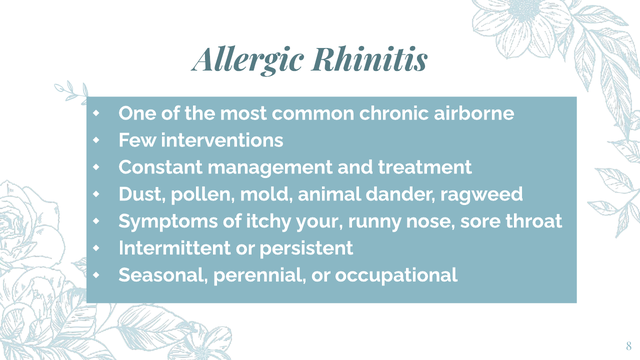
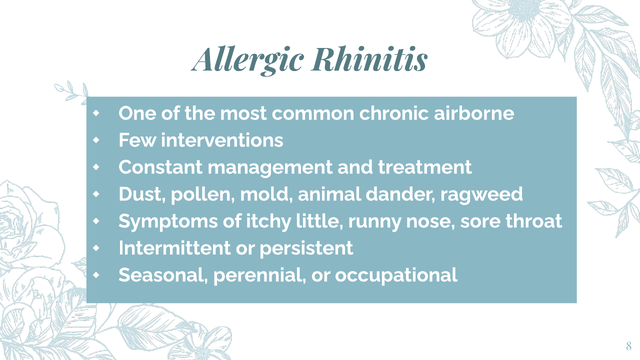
your: your -> little
